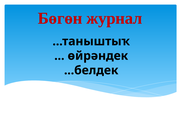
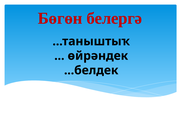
журнал: журнал -> белергә
